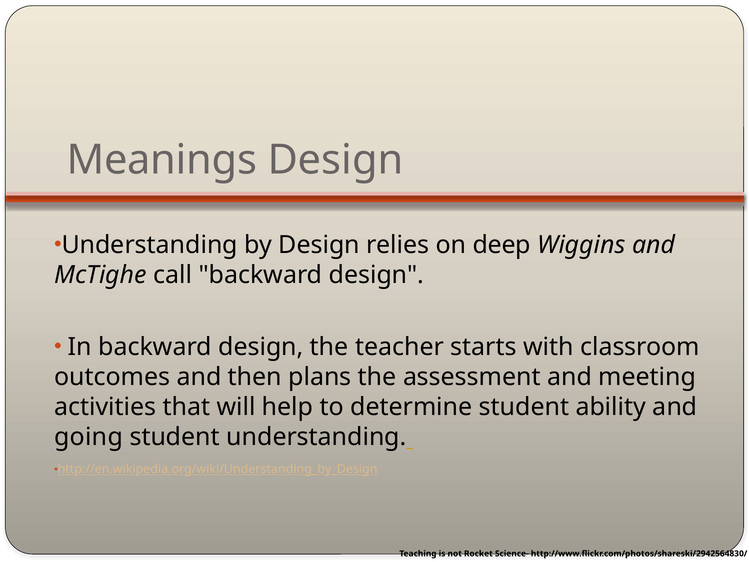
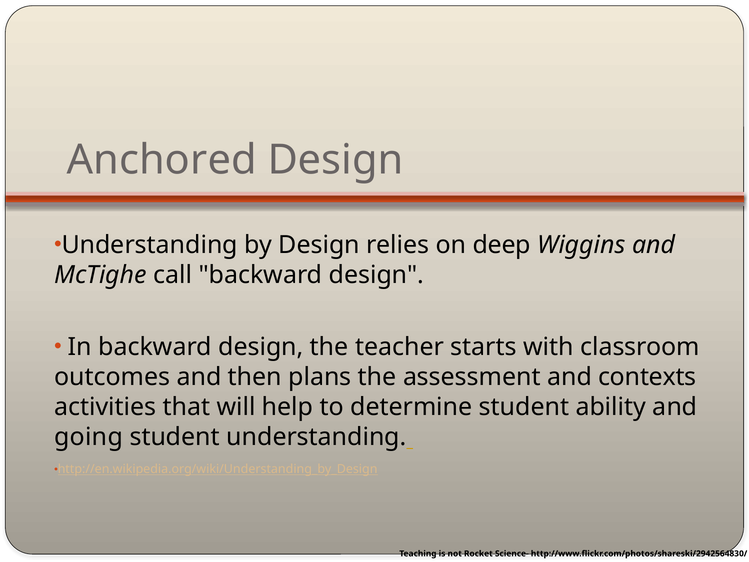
Meanings: Meanings -> Anchored
meeting: meeting -> contexts
